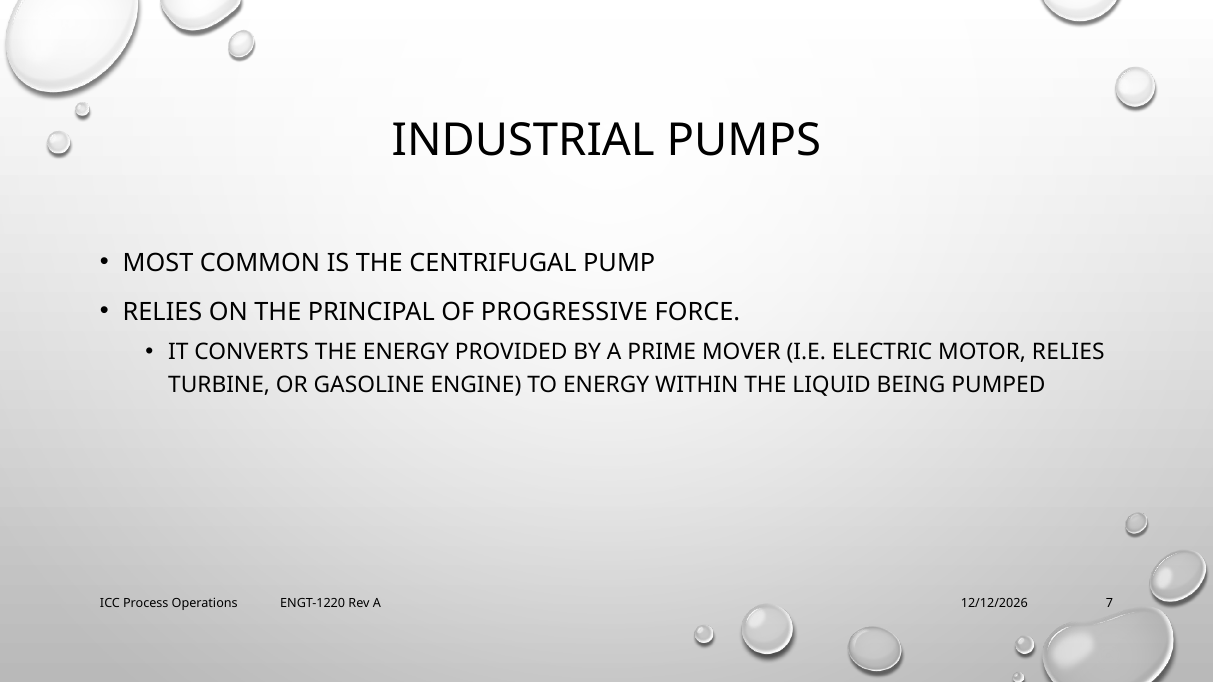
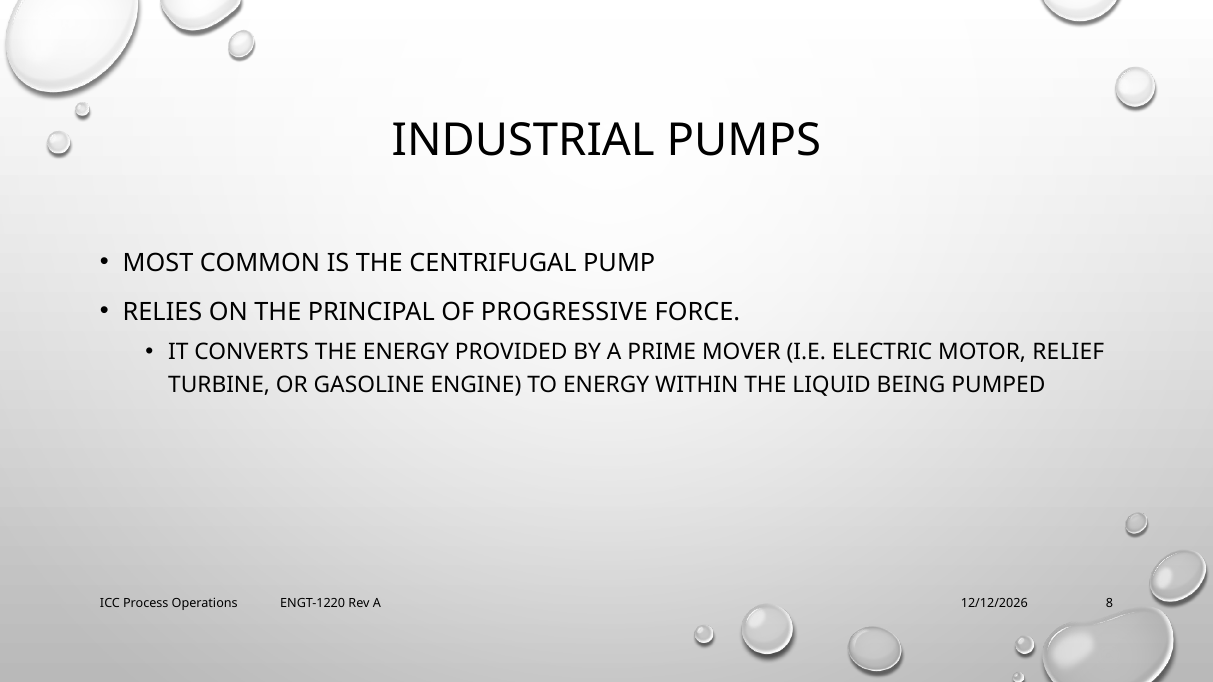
MOTOR RELIES: RELIES -> RELIEF
7: 7 -> 8
